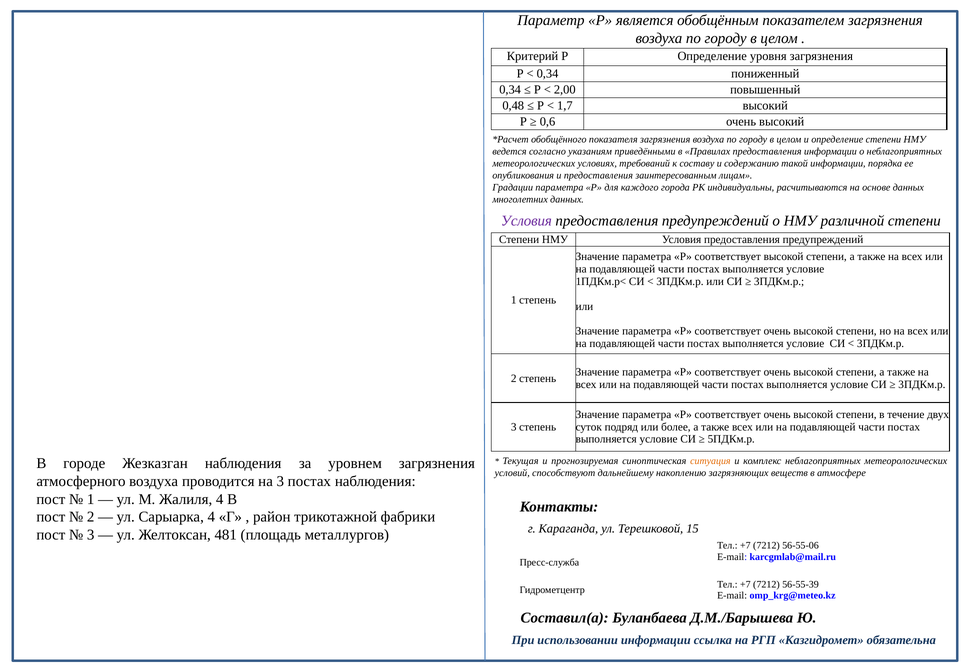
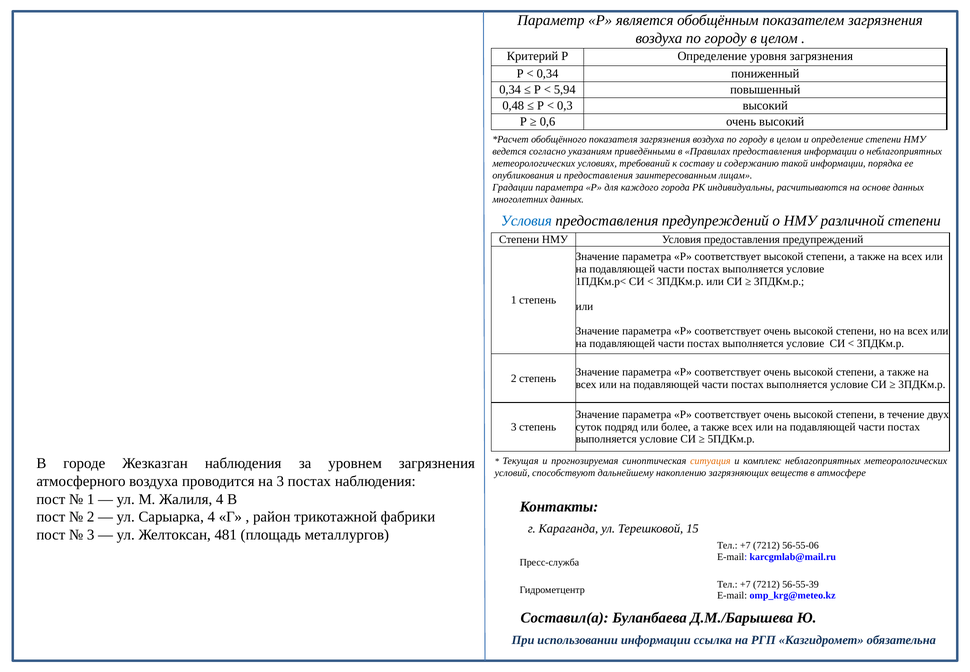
2,00: 2,00 -> 5,94
1,7: 1,7 -> 0,3
Условия at (526, 221) colour: purple -> blue
